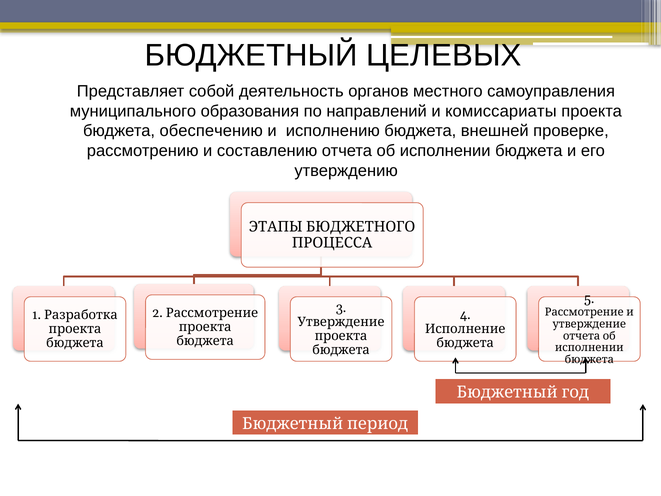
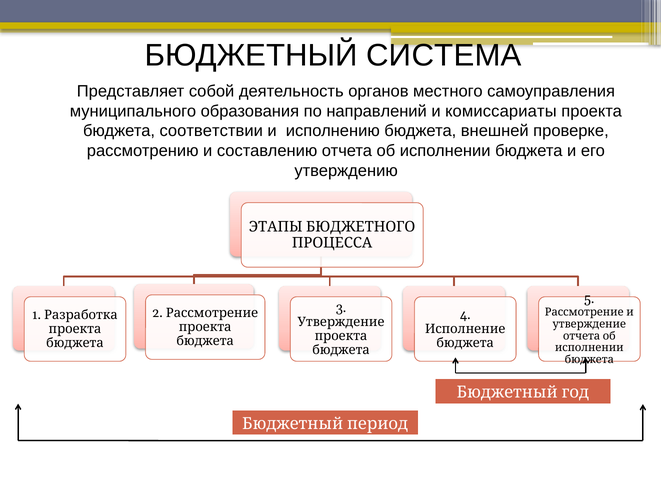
ЦЕЛЕВЫХ: ЦЕЛЕВЫХ -> СИСТЕМА
обеспечению: обеспечению -> соответствии
